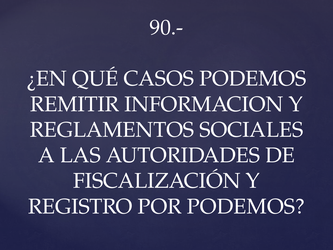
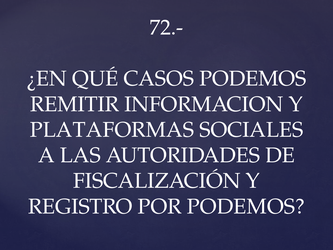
90.-: 90.- -> 72.-
REGLAMENTOS: REGLAMENTOS -> PLATAFORMAS
